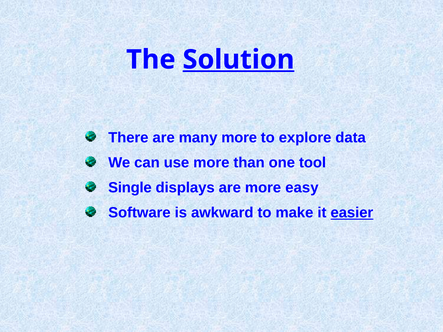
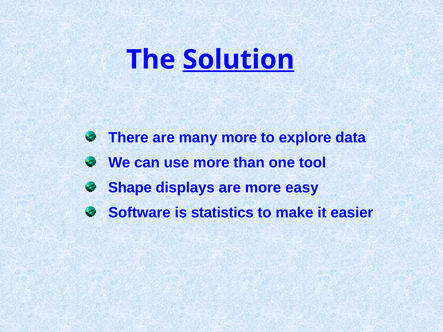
Single: Single -> Shape
awkward: awkward -> statistics
easier underline: present -> none
